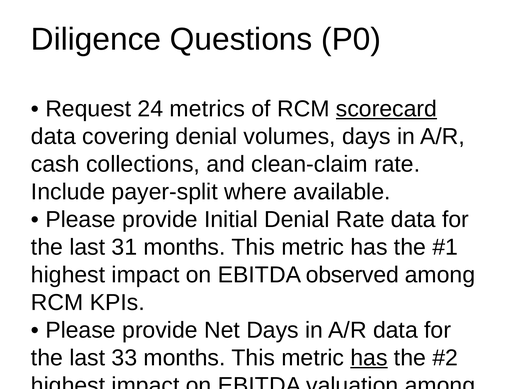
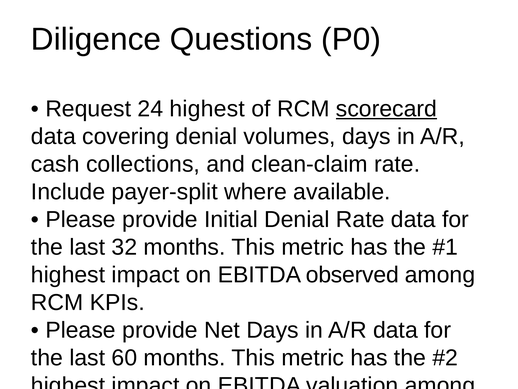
24 metrics: metrics -> highest
31: 31 -> 32
33: 33 -> 60
has at (369, 357) underline: present -> none
